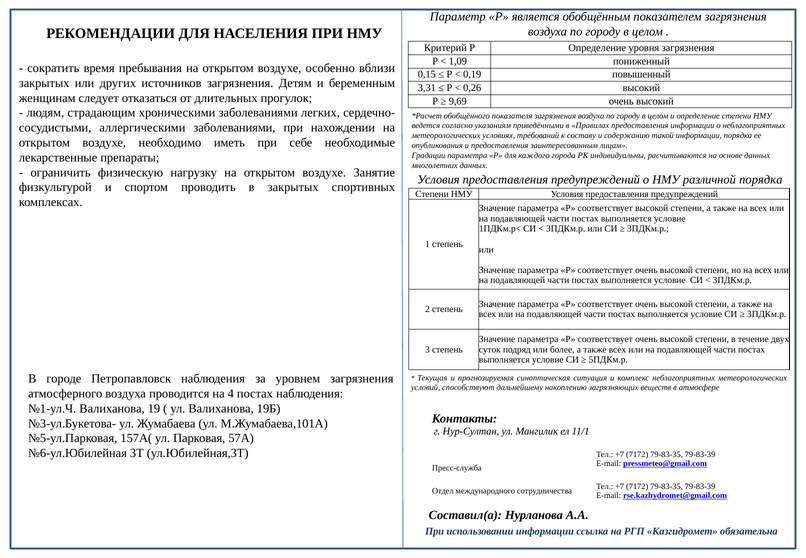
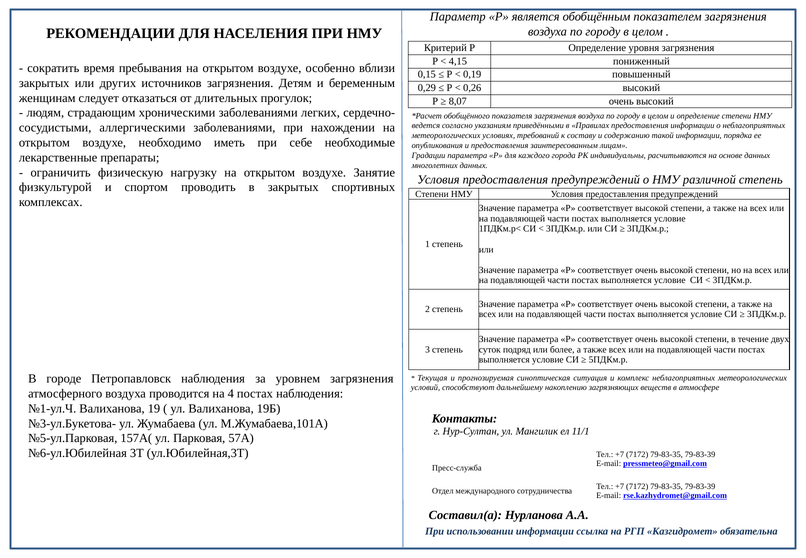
1,09: 1,09 -> 4,15
3,31: 3,31 -> 0,29
9,69: 9,69 -> 8,07
различной порядка: порядка -> степень
